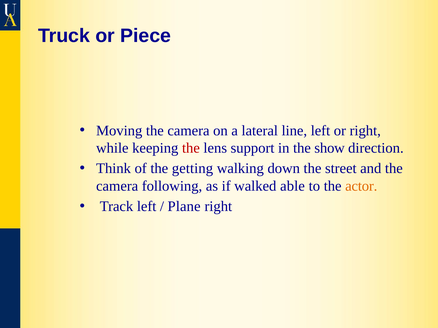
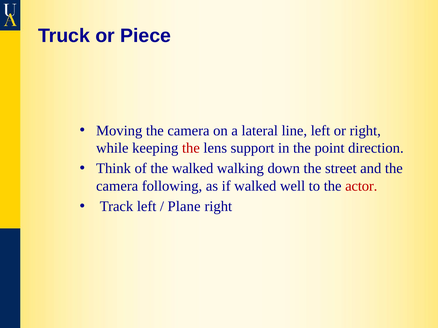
show: show -> point
the getting: getting -> walked
able: able -> well
actor colour: orange -> red
